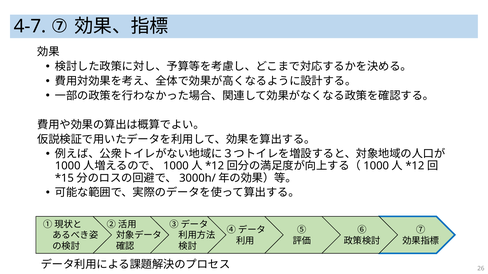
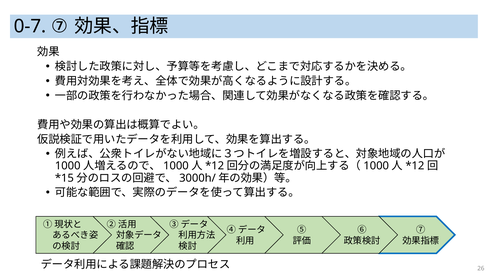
4-7: 4-7 -> 0-7
